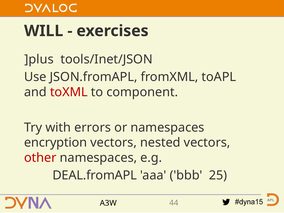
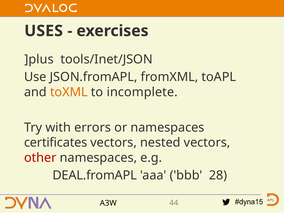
WILL: WILL -> USES
toXML colour: red -> orange
component: component -> incomplete
encryption: encryption -> certificates
25: 25 -> 28
